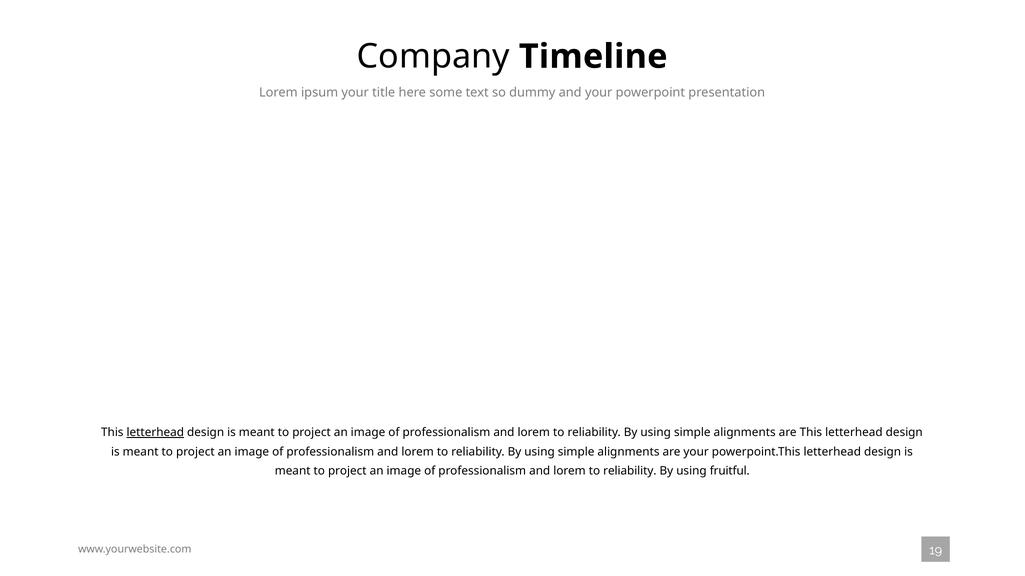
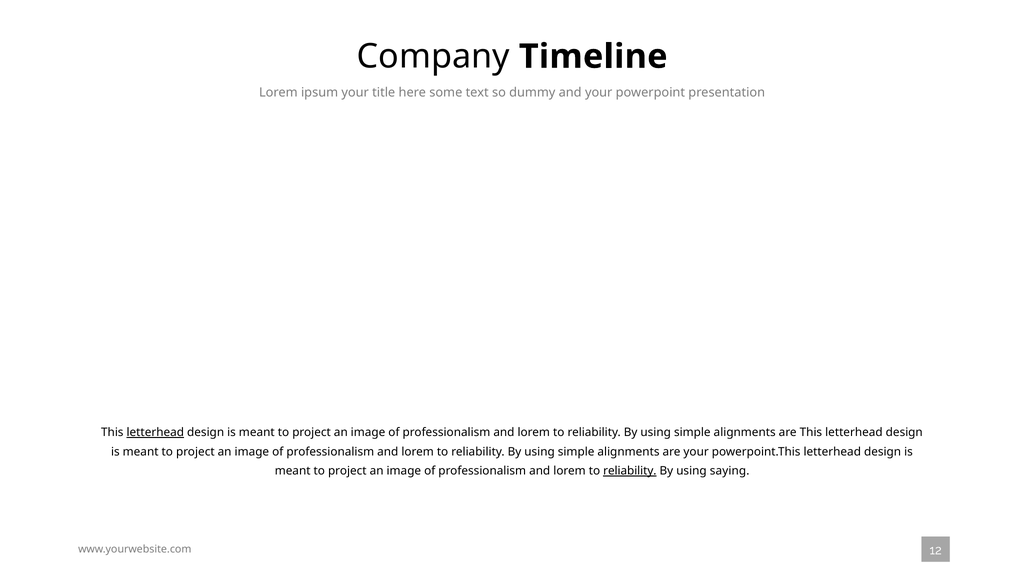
reliability at (630, 471) underline: none -> present
fruitful: fruitful -> saying
19: 19 -> 12
